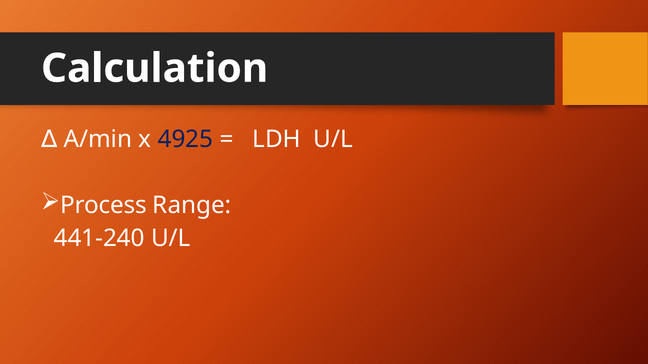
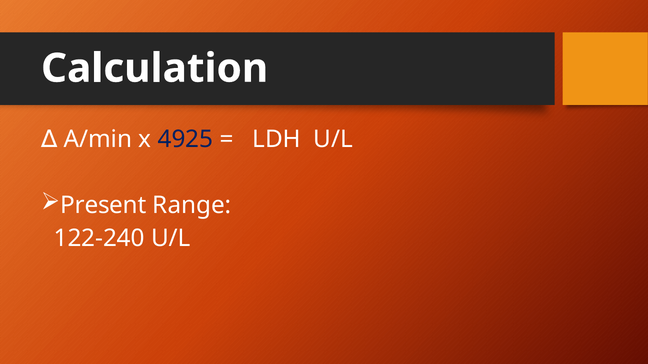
Process: Process -> Present
441-240: 441-240 -> 122-240
